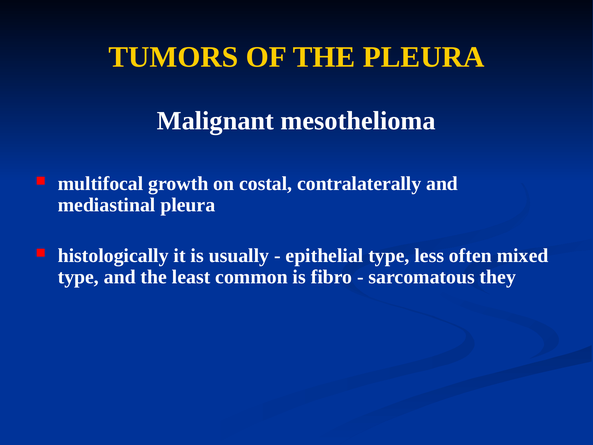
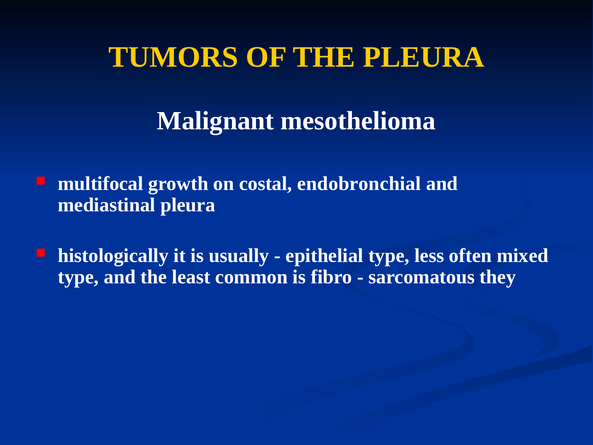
contralaterally: contralaterally -> endobronchial
